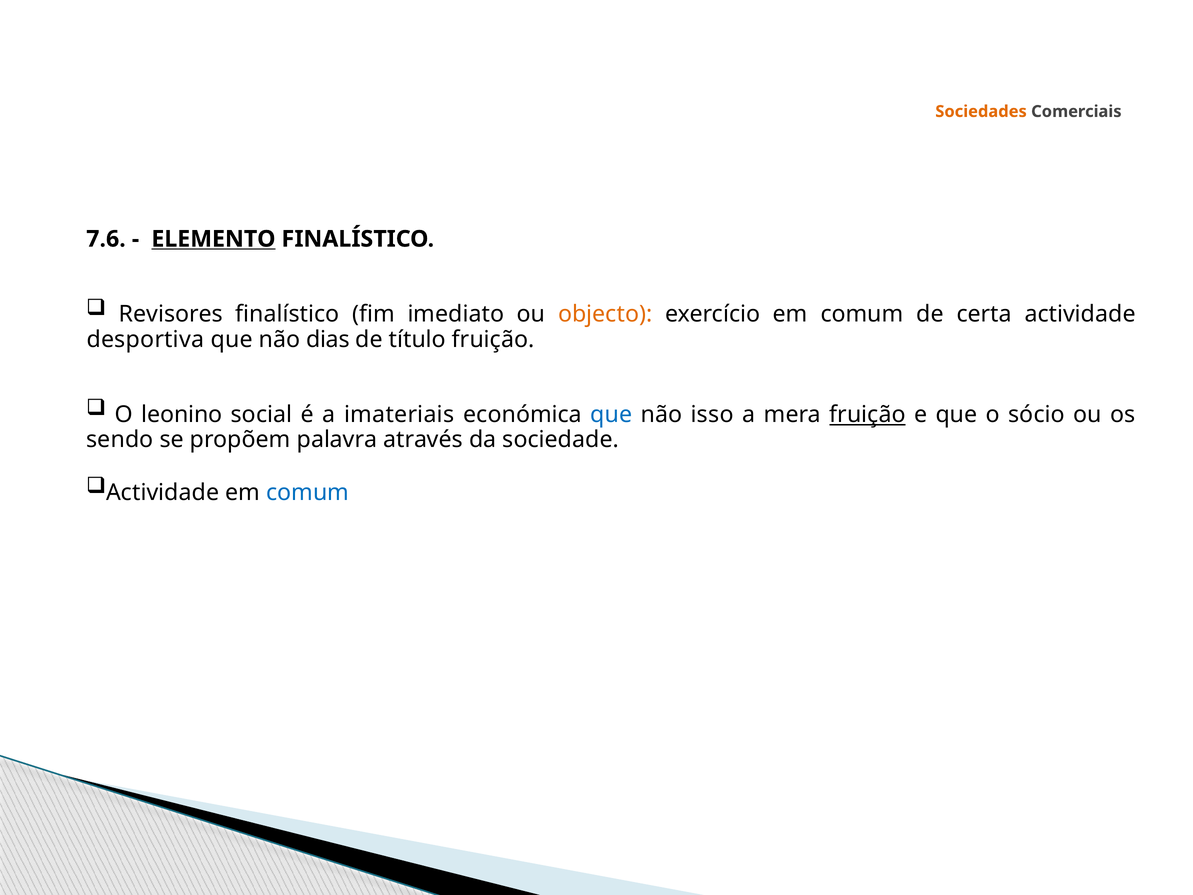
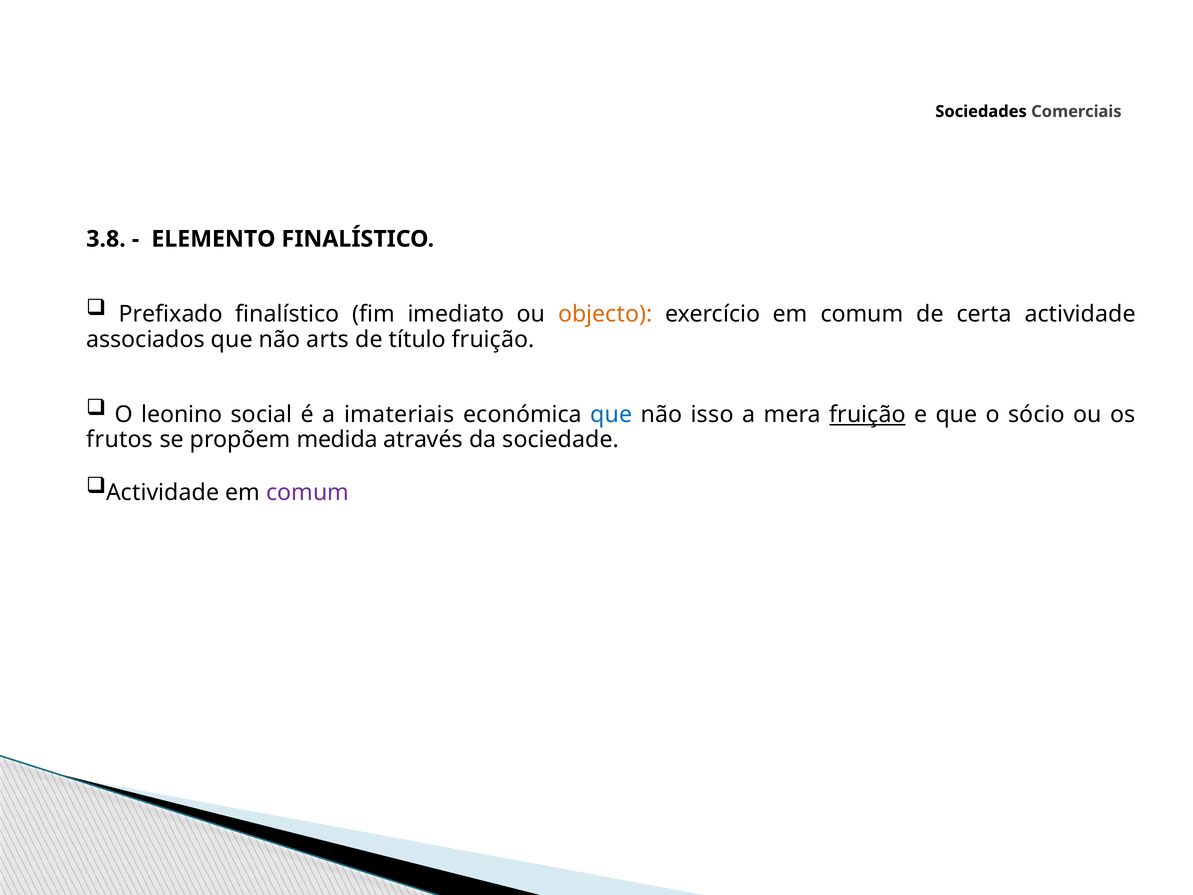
Sociedades colour: orange -> black
7.6: 7.6 -> 3.8
ELEMENTO underline: present -> none
Revisores: Revisores -> Prefixado
desportiva: desportiva -> associados
dias: dias -> arts
sendo: sendo -> frutos
palavra: palavra -> medida
comum at (308, 493) colour: blue -> purple
